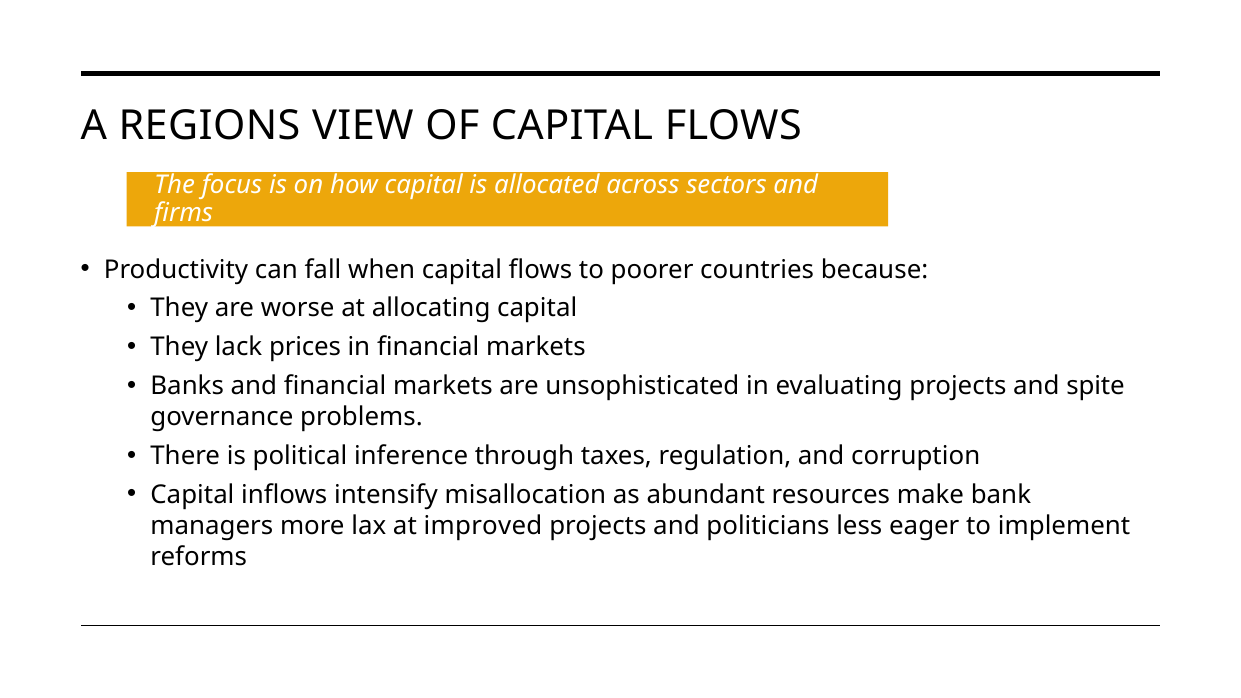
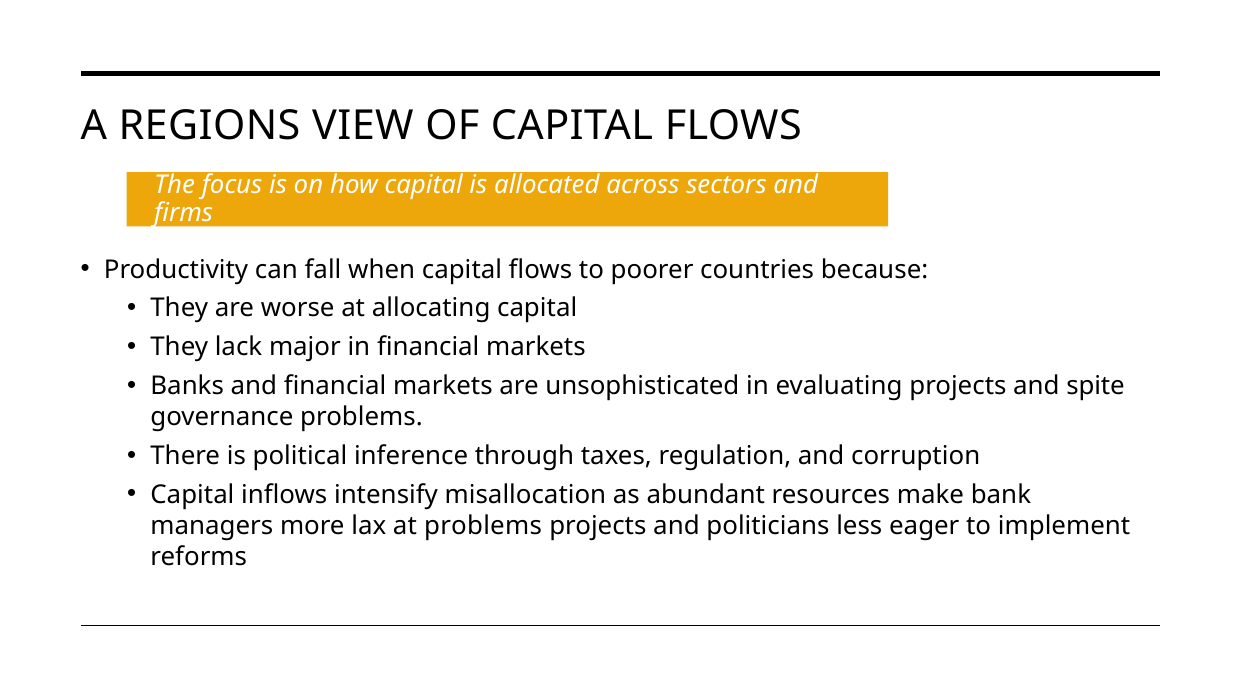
prices: prices -> major
at improved: improved -> problems
